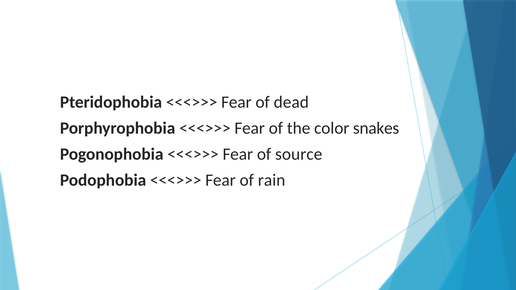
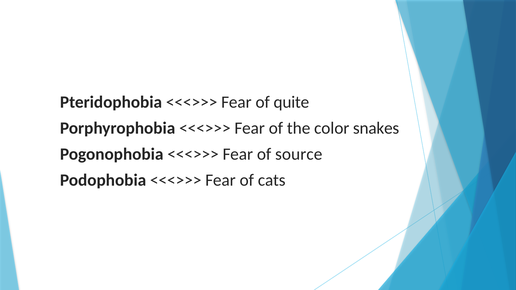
dead: dead -> quite
rain: rain -> cats
